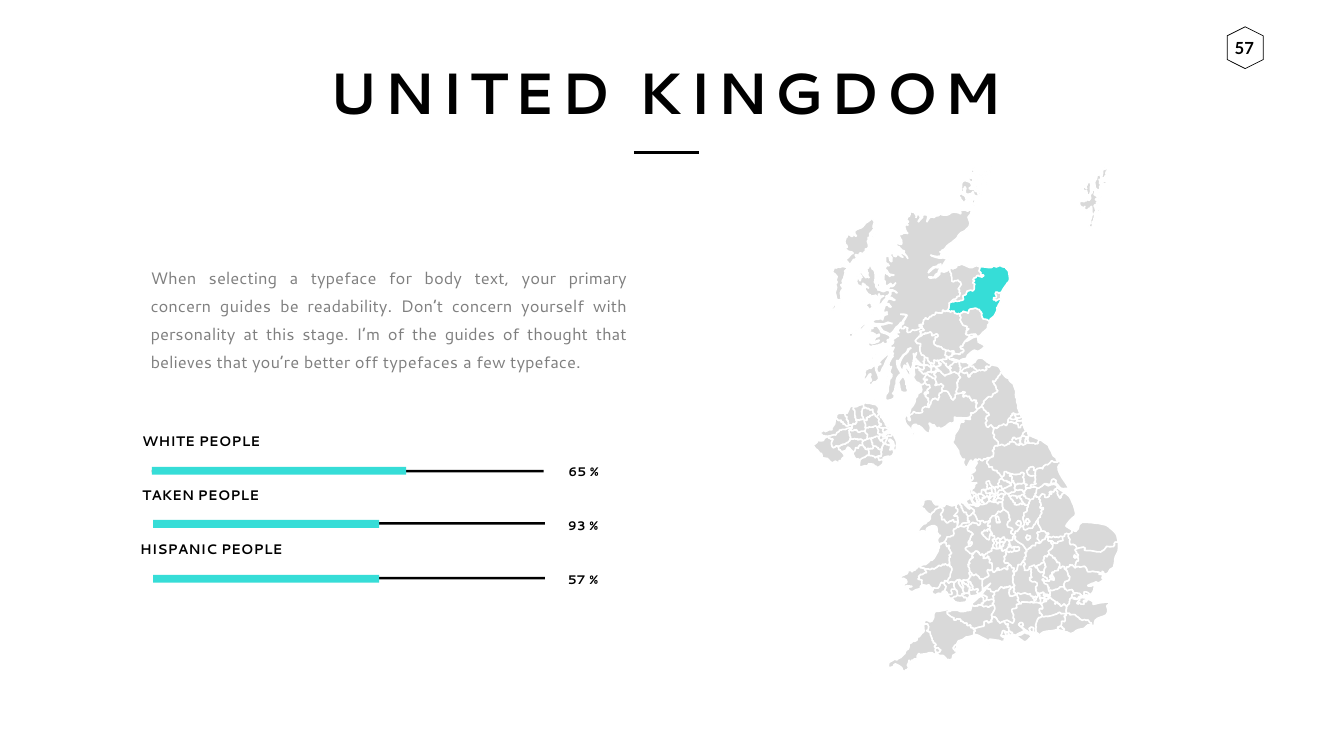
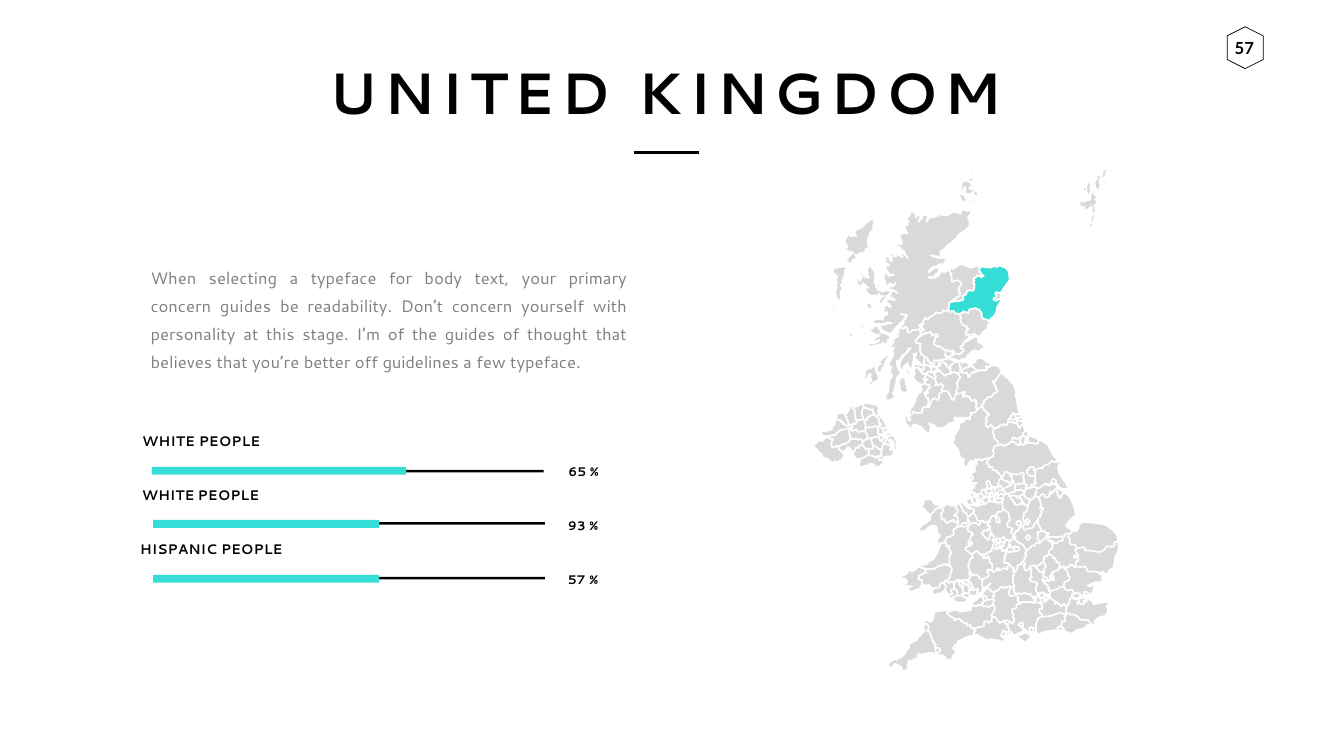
typefaces: typefaces -> guidelines
TAKEN at (168, 496): TAKEN -> WHITE
